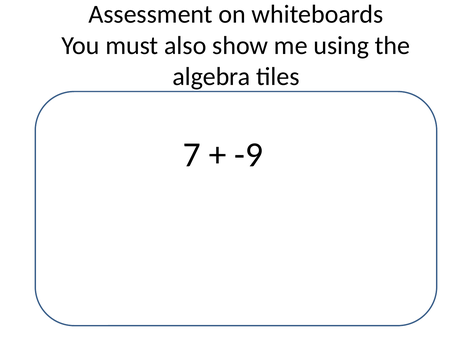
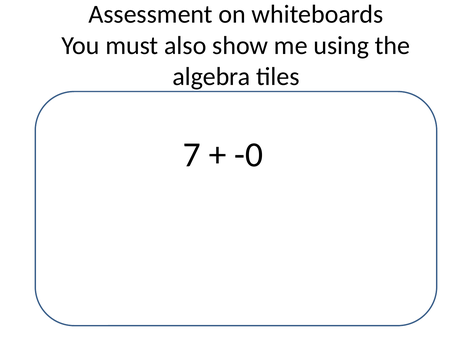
-9: -9 -> -0
